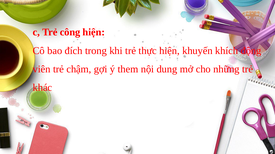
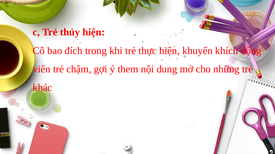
công: công -> thủy
